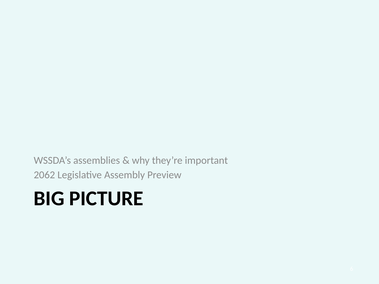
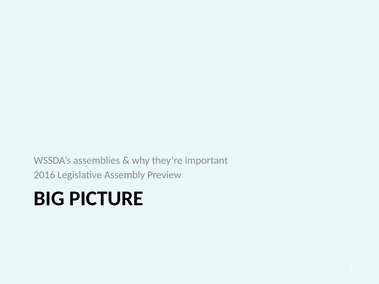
2062: 2062 -> 2016
